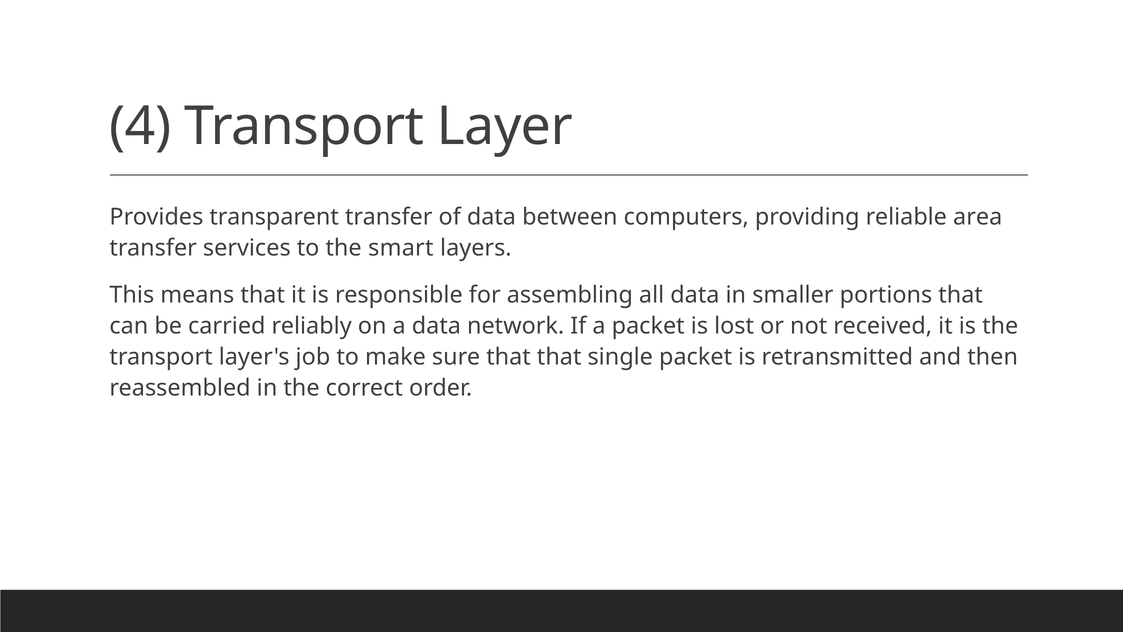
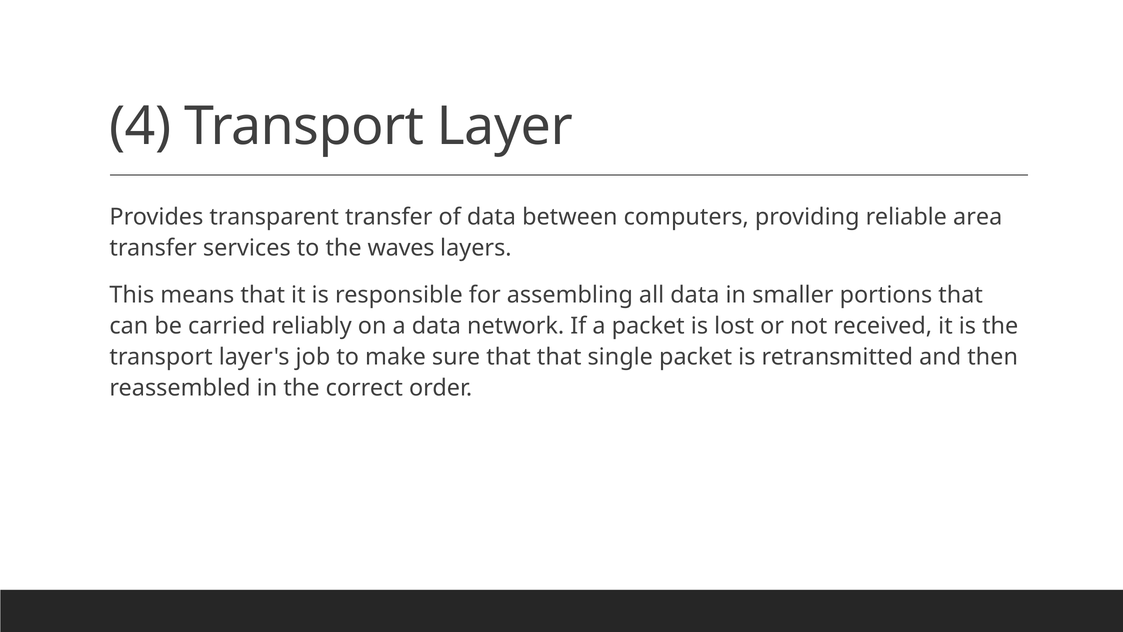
smart: smart -> waves
